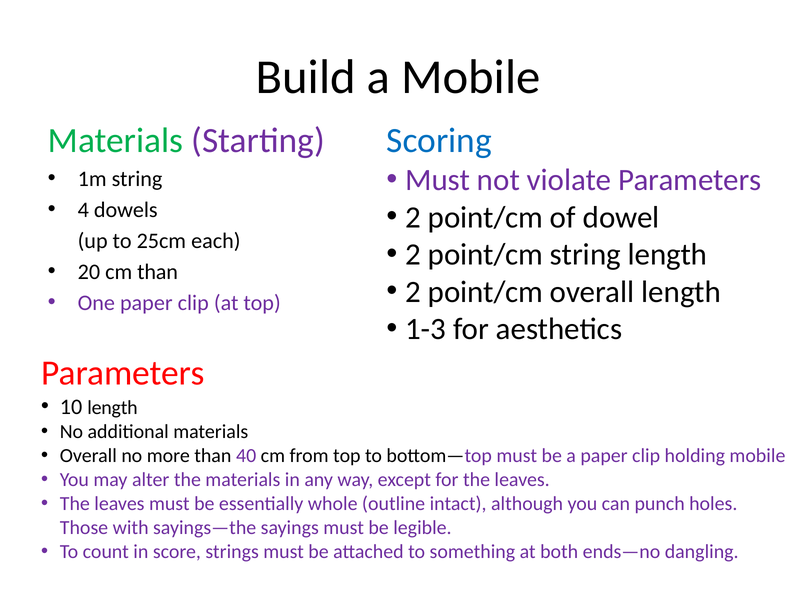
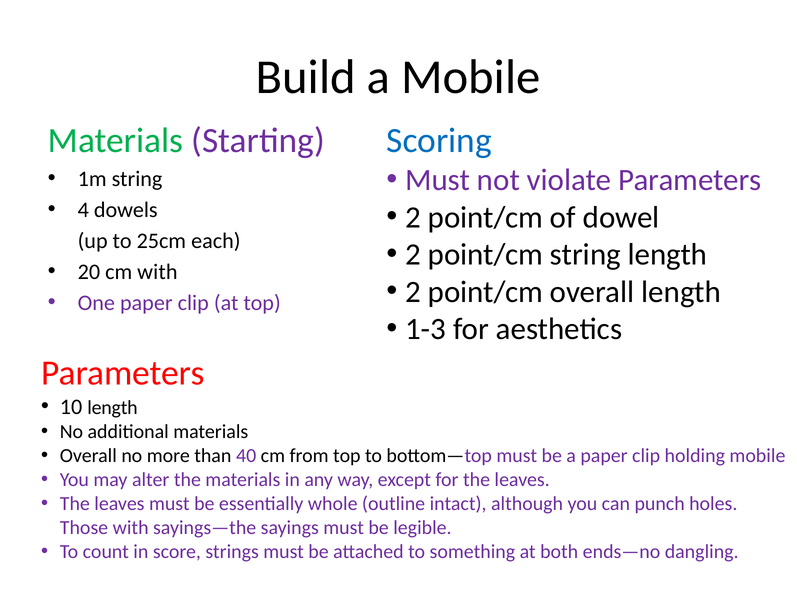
cm than: than -> with
